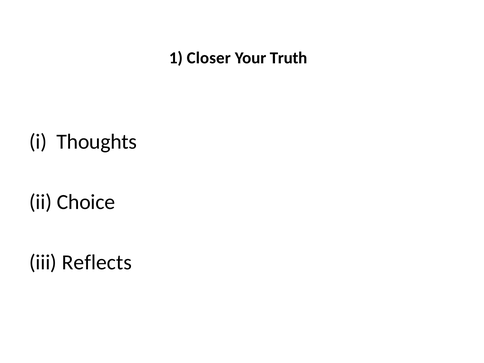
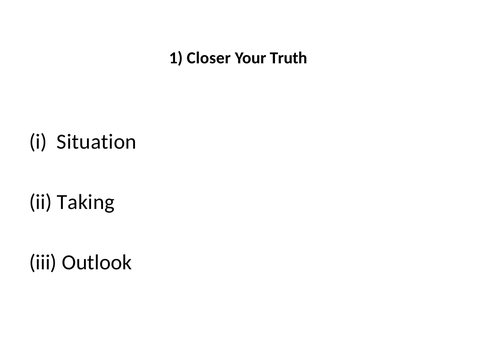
Thoughts: Thoughts -> Situation
Choice: Choice -> Taking
Reflects: Reflects -> Outlook
